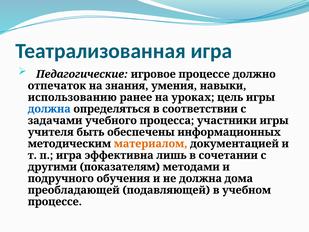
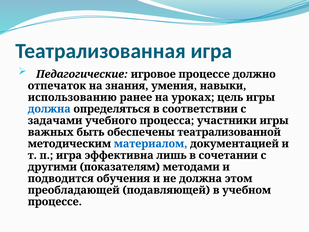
учителя: учителя -> важных
информационных: информационных -> театрализованной
материалом colour: orange -> blue
подручного: подручного -> подводится
дома: дома -> этом
